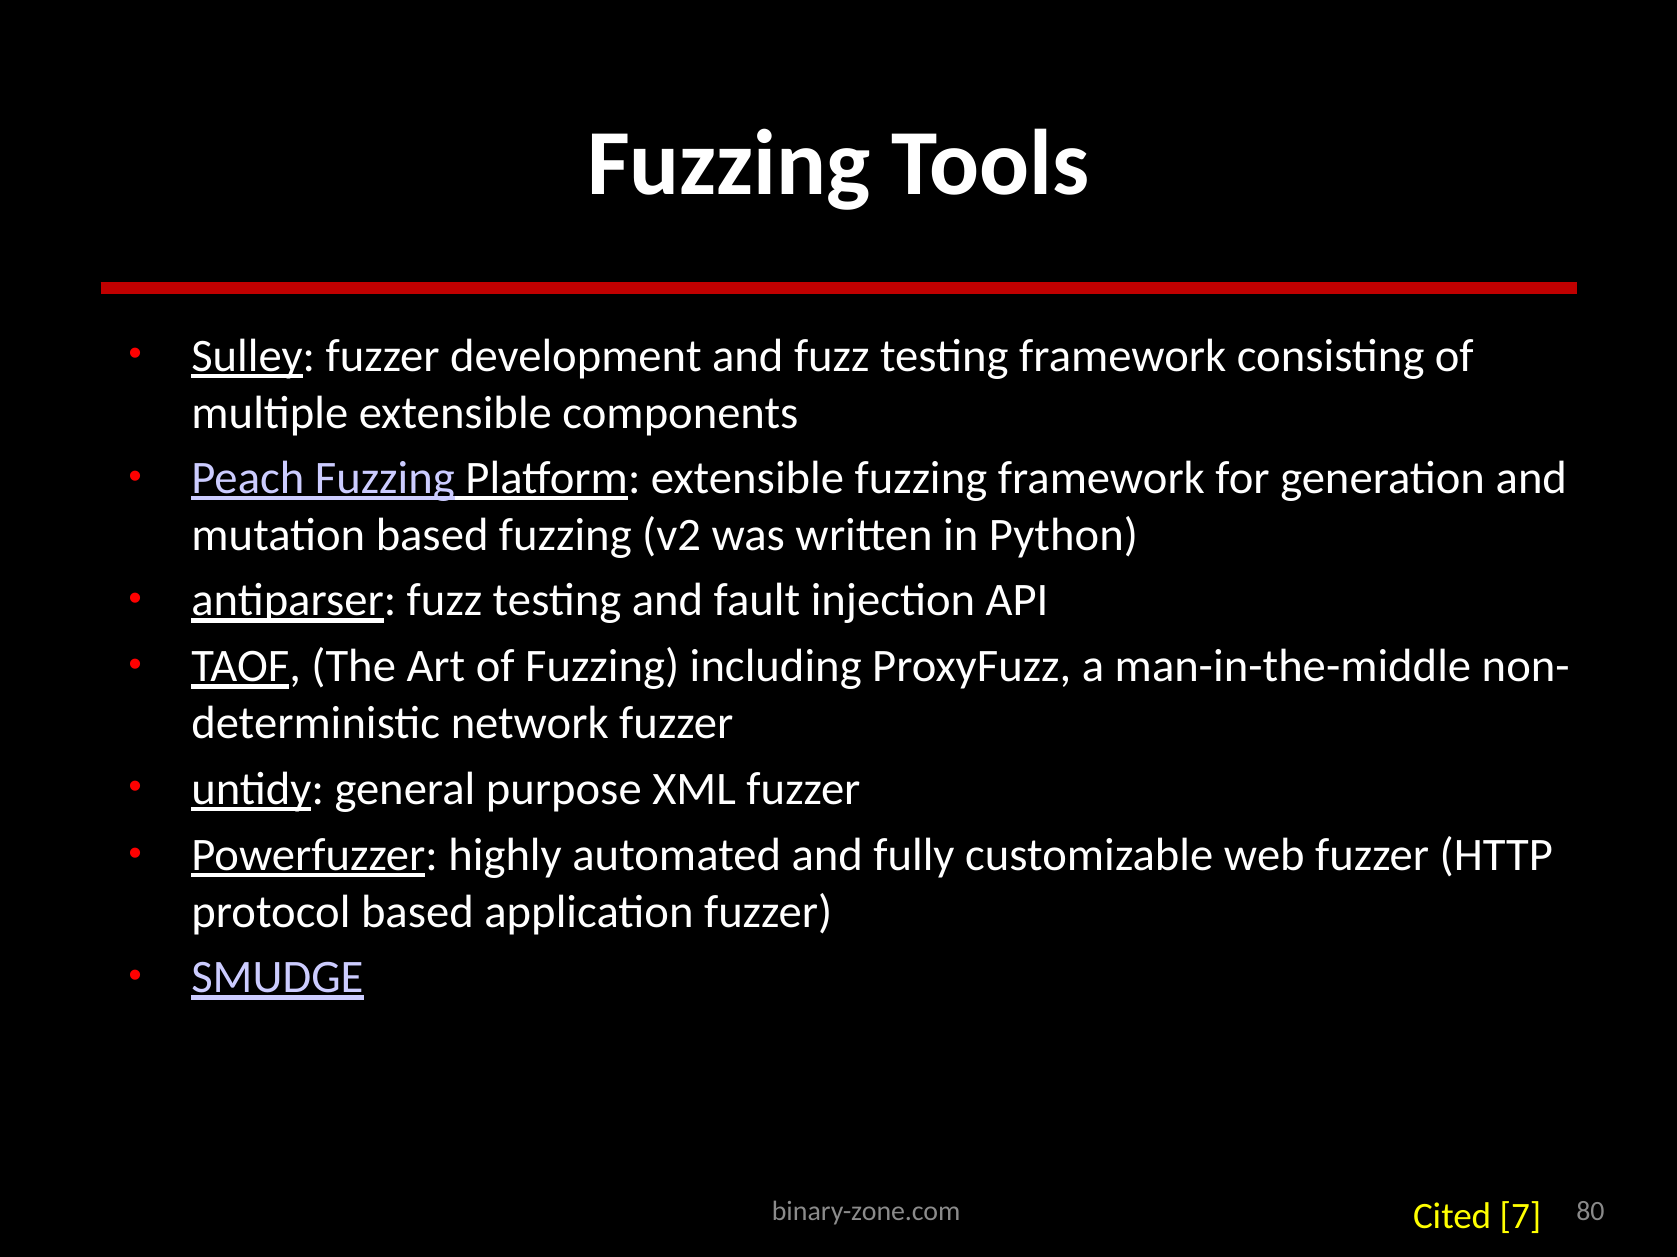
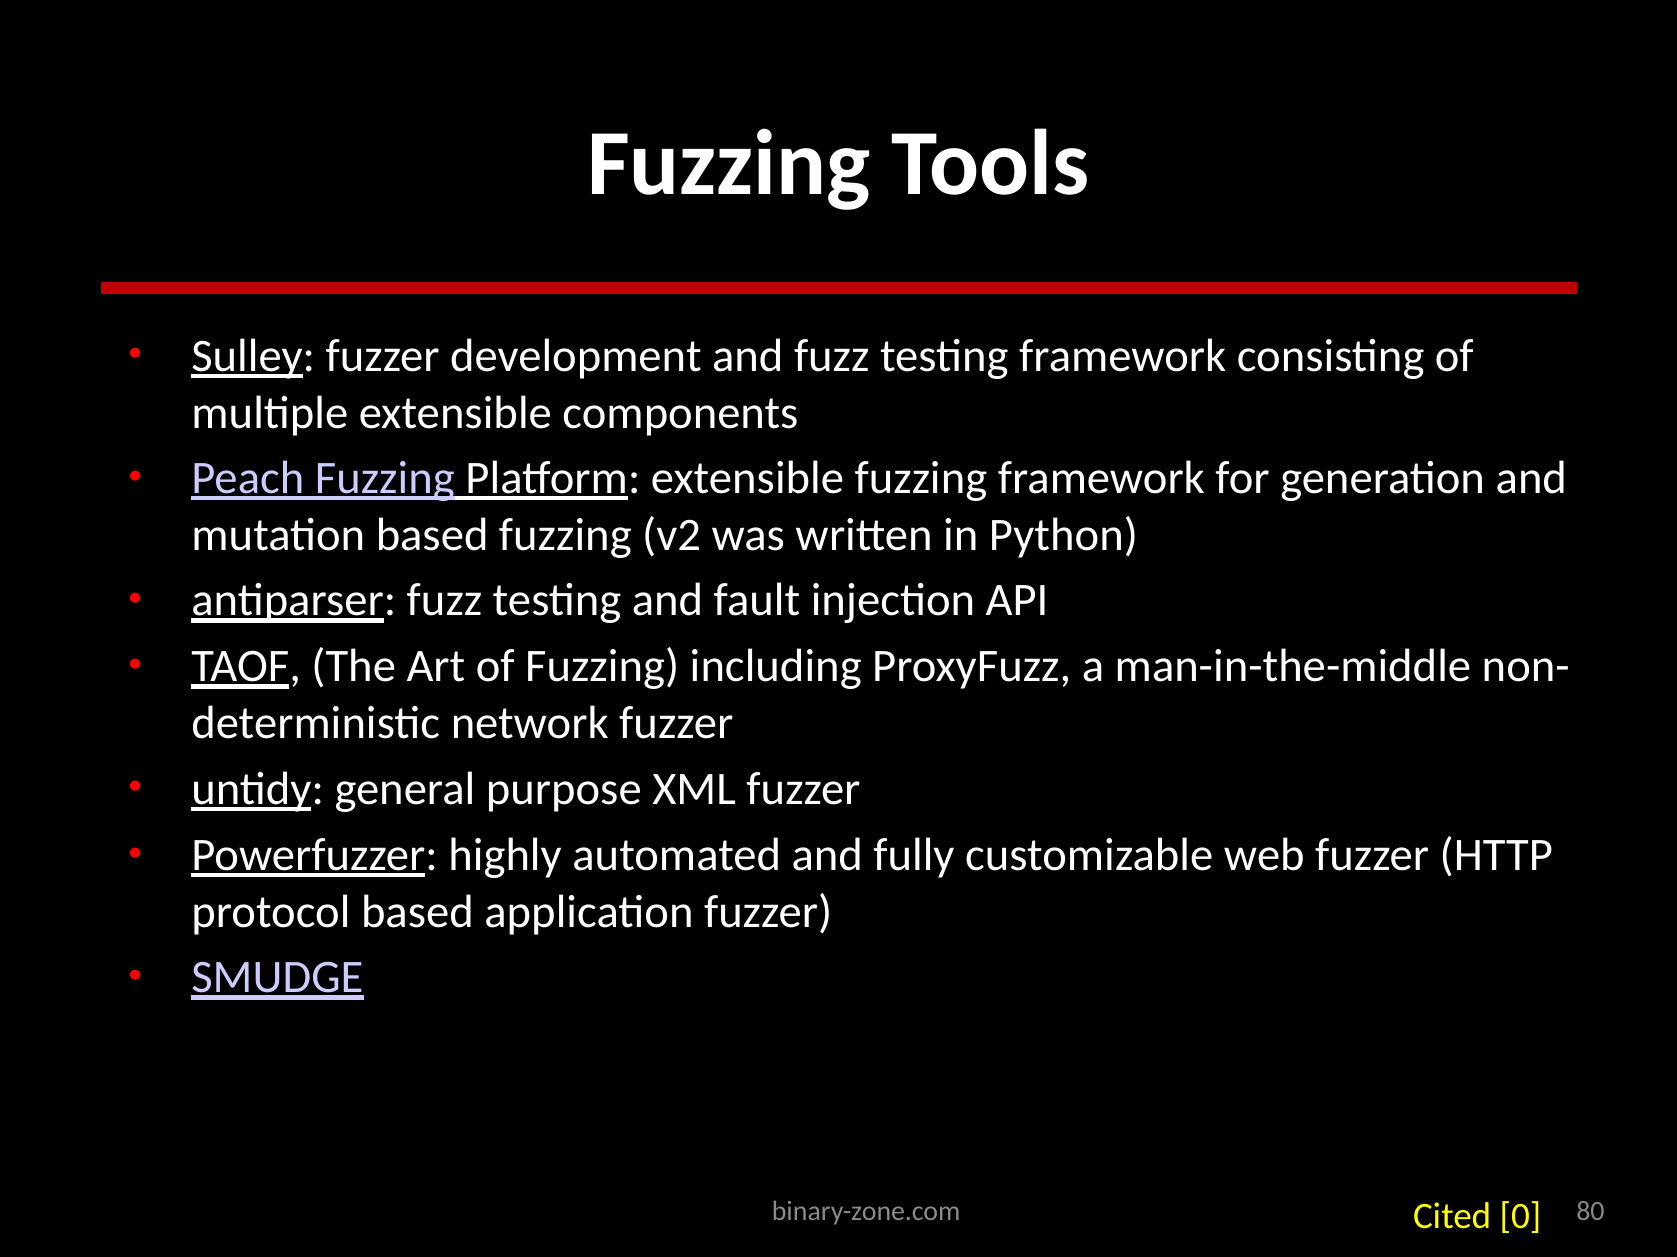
7: 7 -> 0
